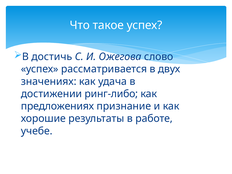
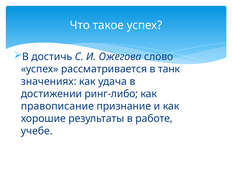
двух: двух -> танк
предложениях: предложениях -> правописание
